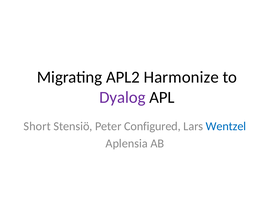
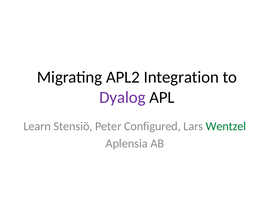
Harmonize: Harmonize -> Integration
Short: Short -> Learn
Wentzel colour: blue -> green
